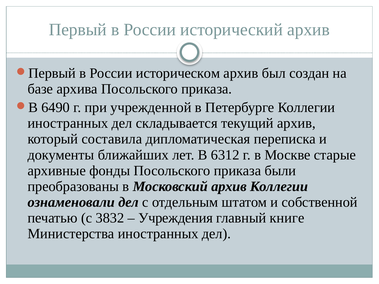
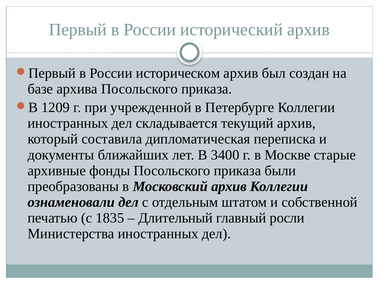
6490: 6490 -> 1209
6312: 6312 -> 3400
3832: 3832 -> 1835
Учреждения: Учреждения -> Длительный
книге: книге -> росли
